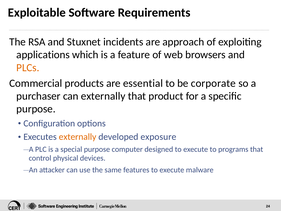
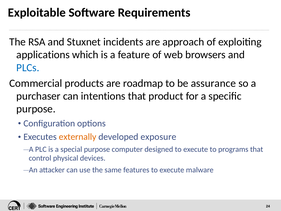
PLCs colour: orange -> blue
essential: essential -> roadmap
corporate: corporate -> assurance
can externally: externally -> intentions
